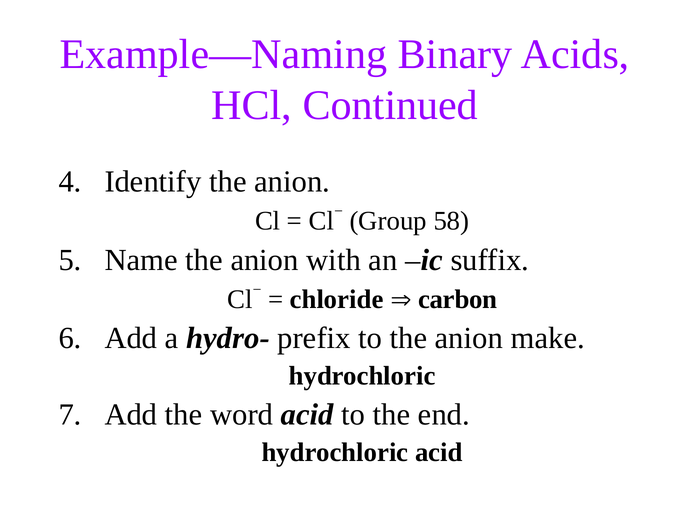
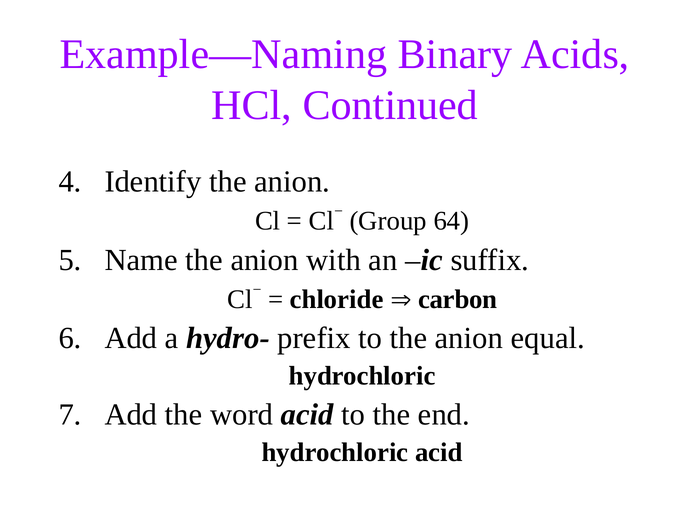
58: 58 -> 64
make: make -> equal
